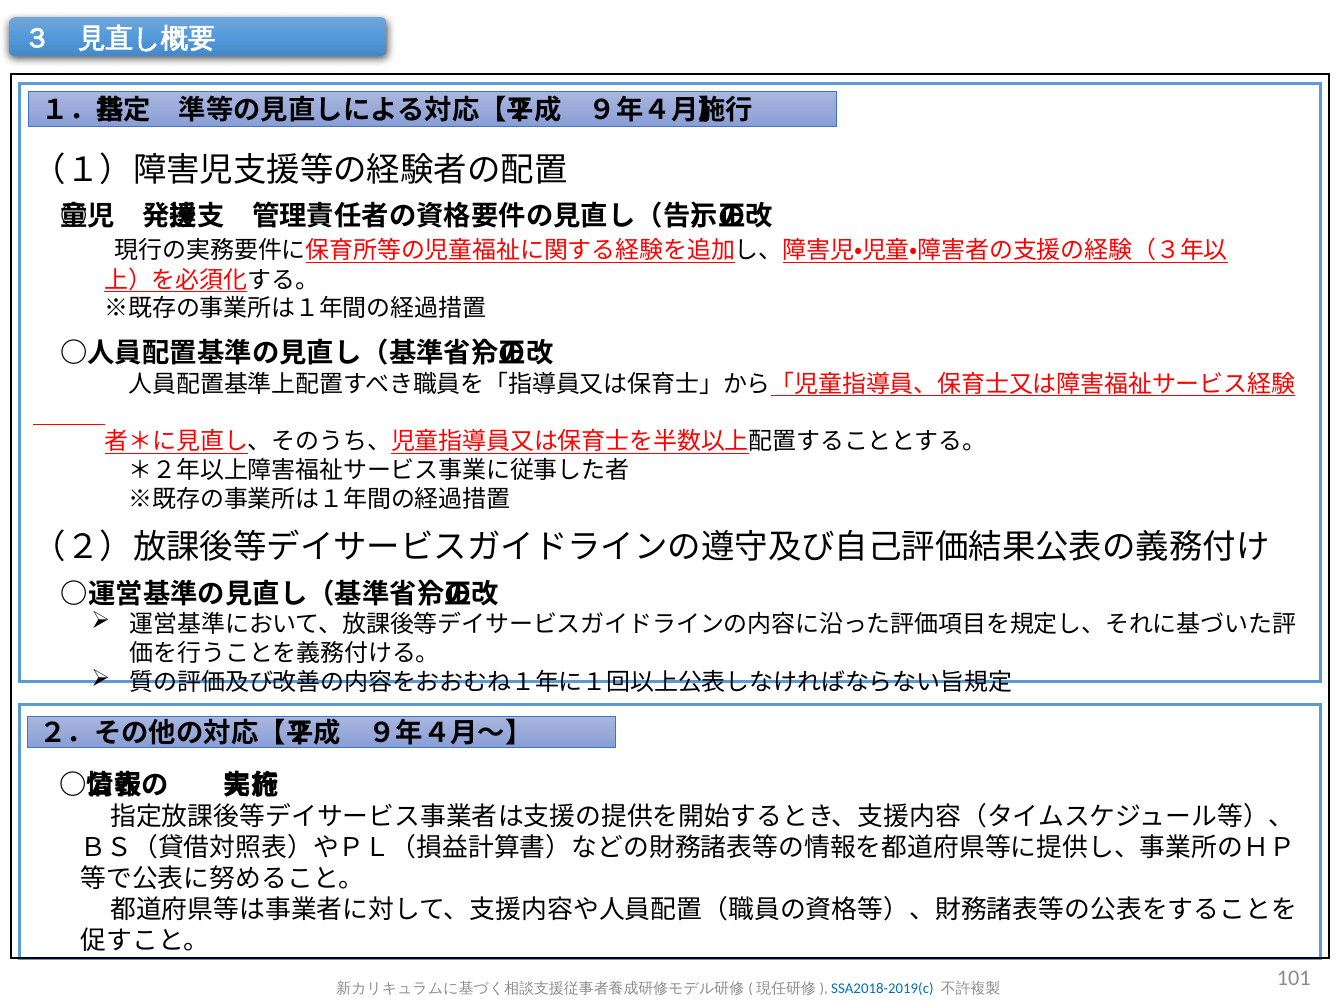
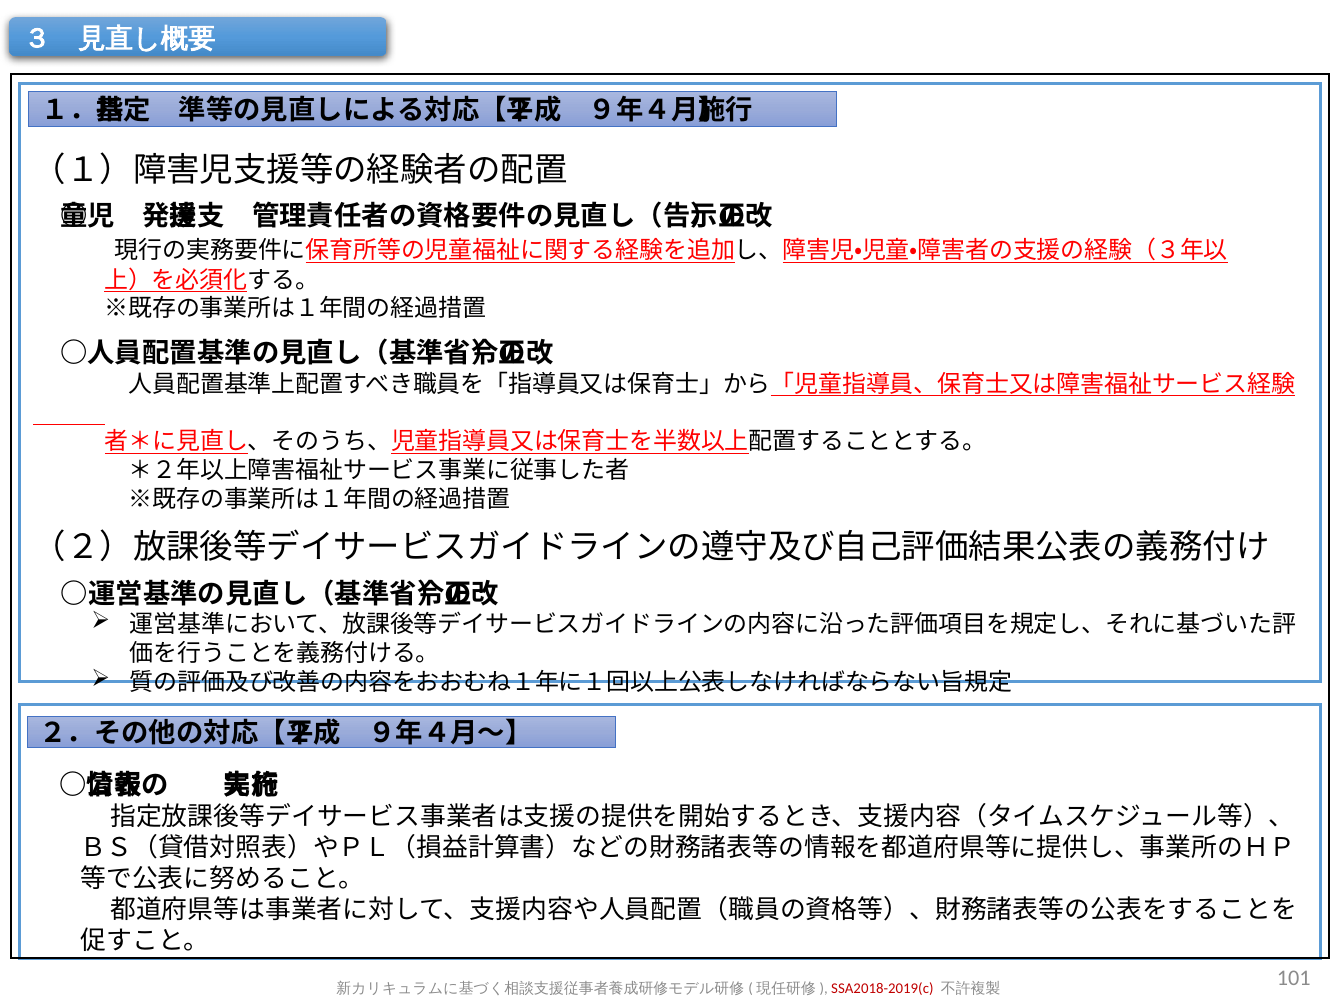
SSA2018-2019(c colour: blue -> red
